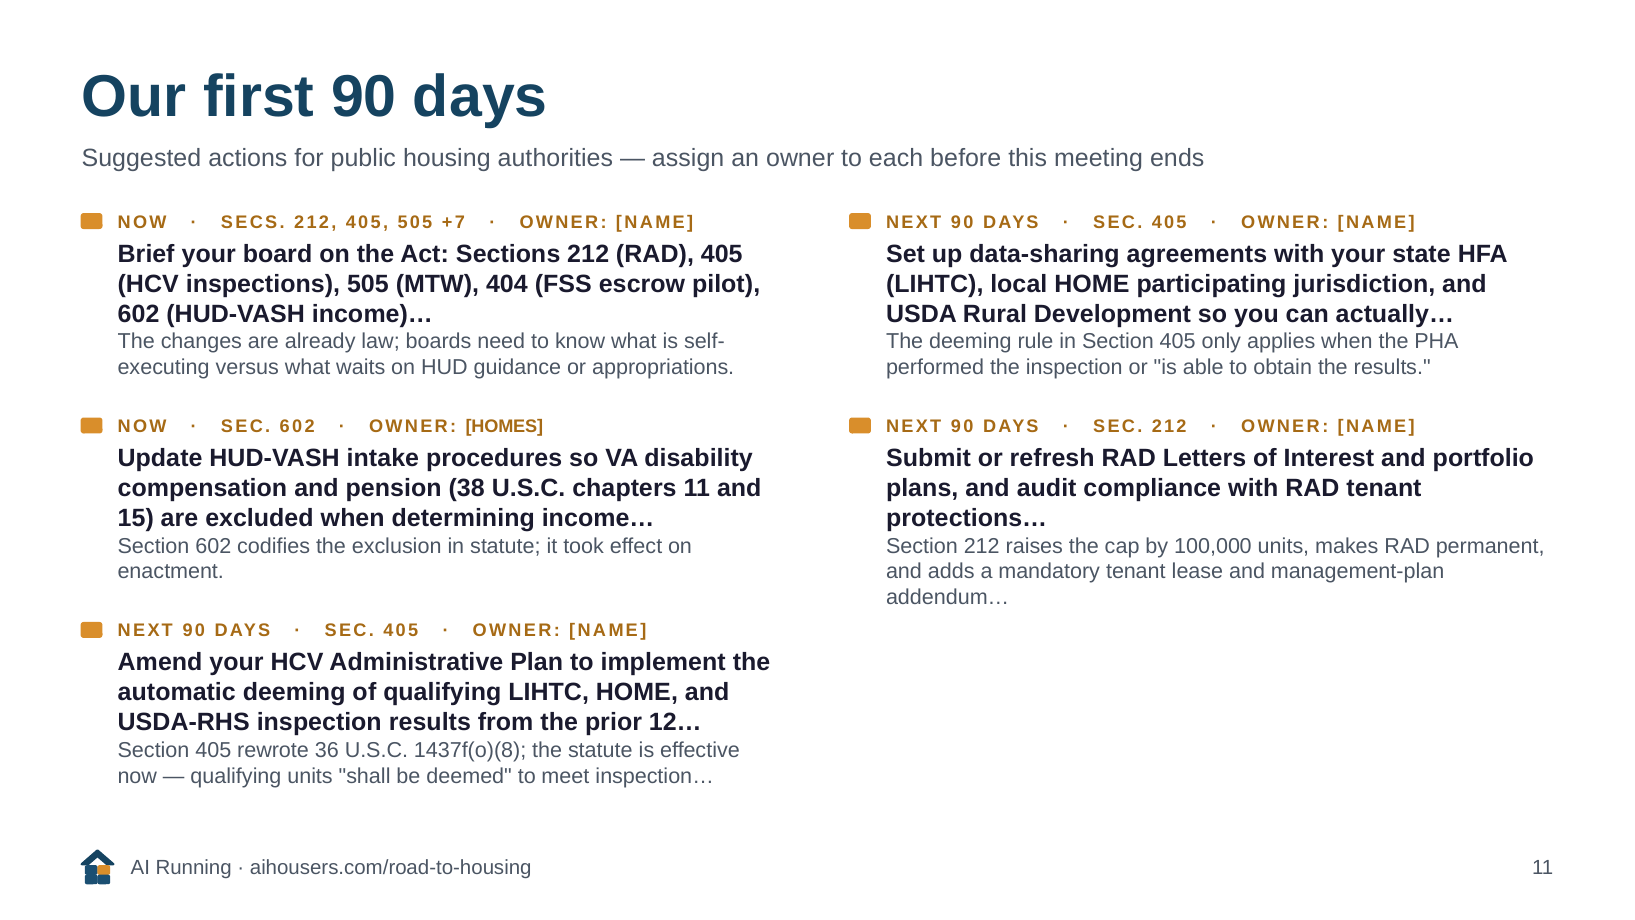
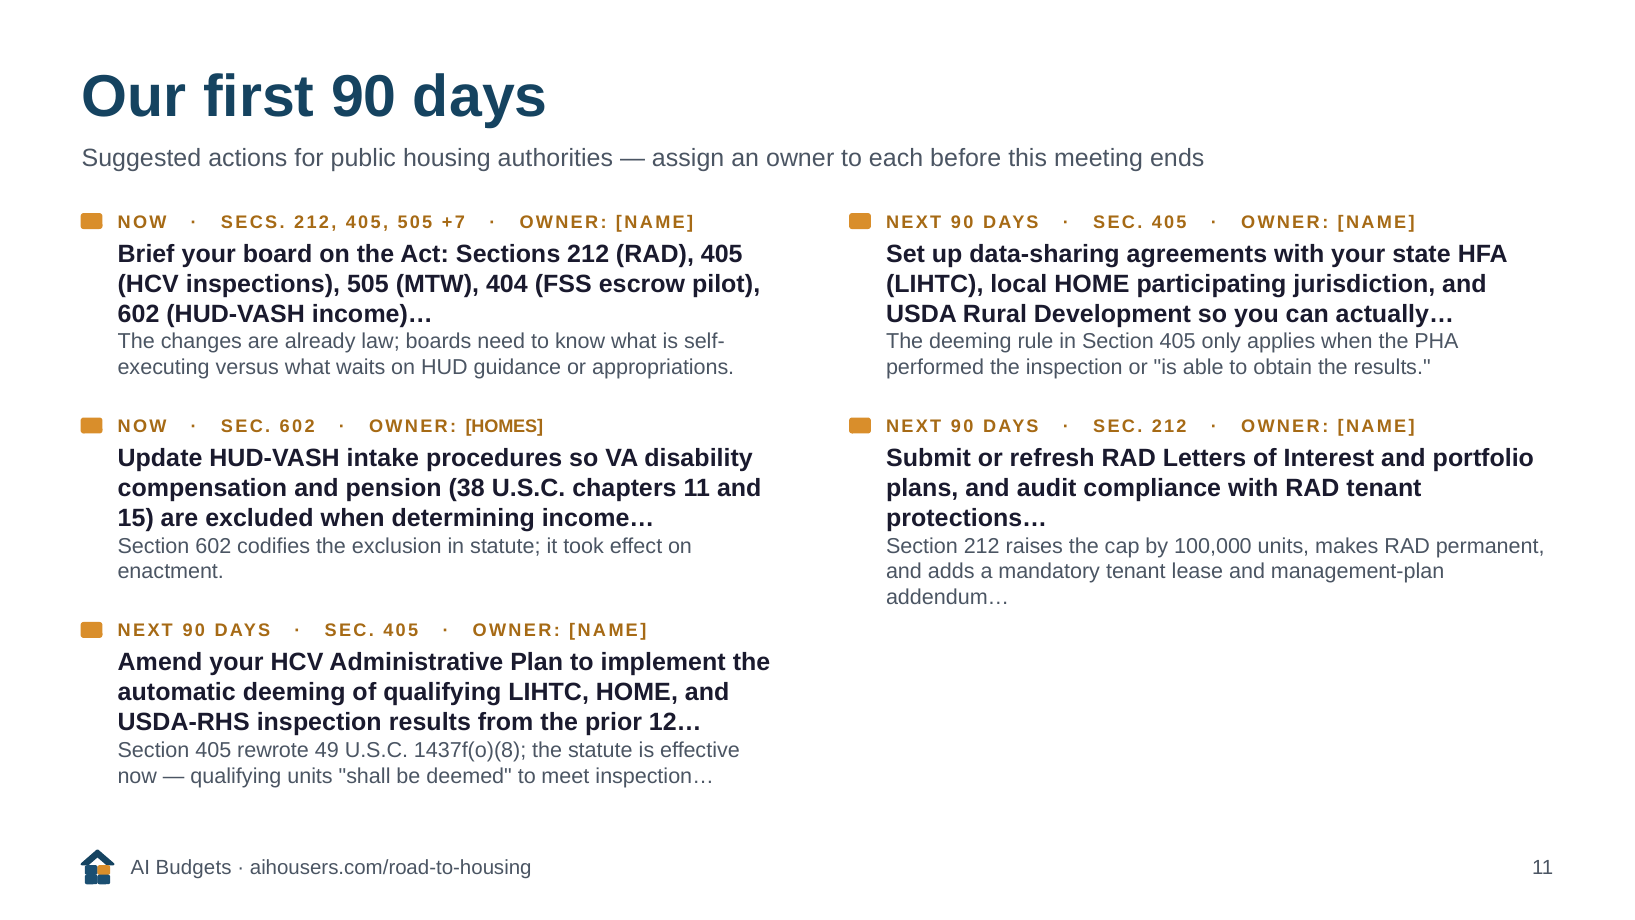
36: 36 -> 49
Running: Running -> Budgets
